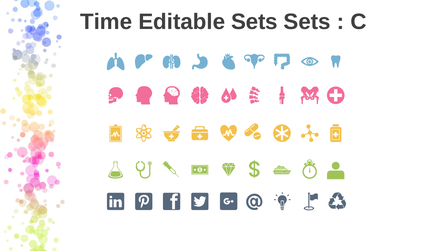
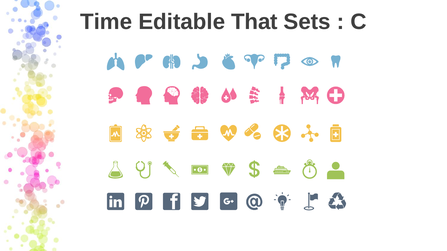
Editable Sets: Sets -> That
